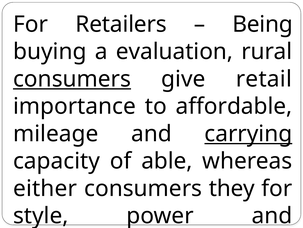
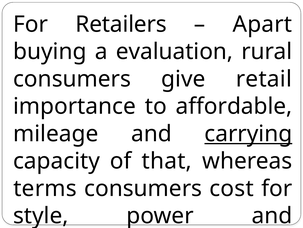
Being: Being -> Apart
consumers at (72, 79) underline: present -> none
able: able -> that
either: either -> terms
they: they -> cost
